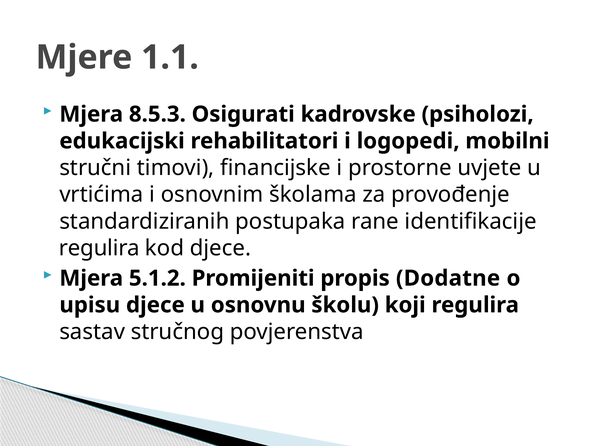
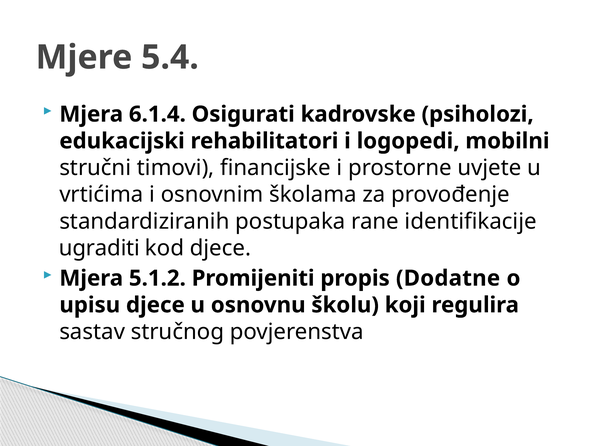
1.1: 1.1 -> 5.4
8.5.3: 8.5.3 -> 6.1.4
regulira at (99, 248): regulira -> ugraditi
